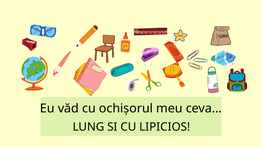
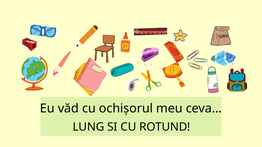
LIPICIOS: LIPICIOS -> ROTUND
